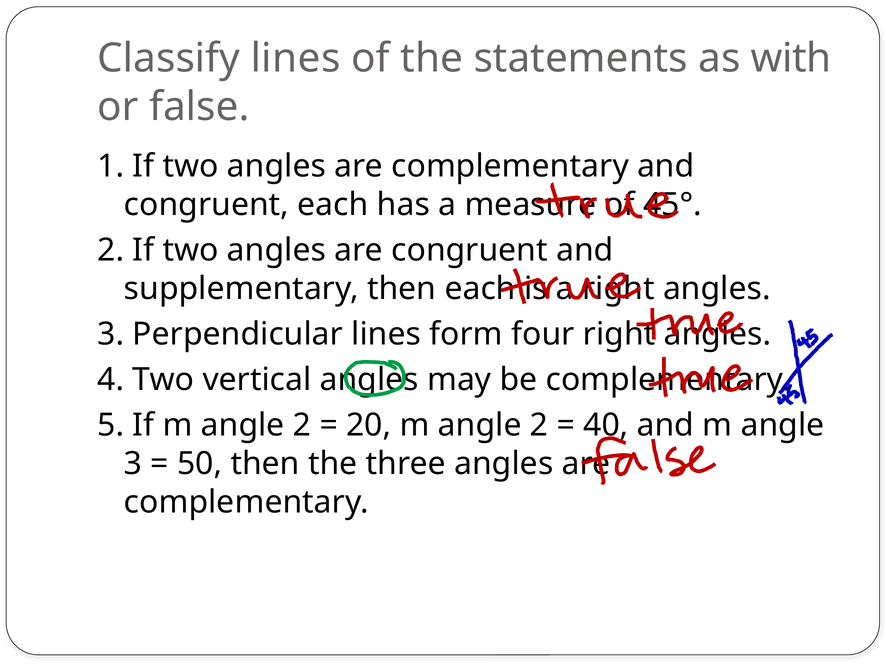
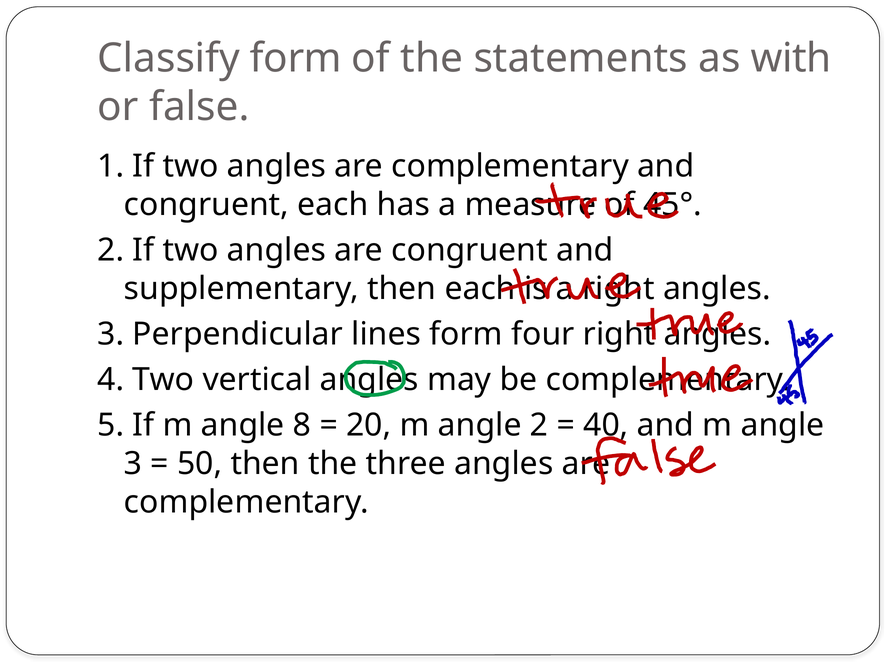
Classify lines: lines -> form
If m angle 2: 2 -> 8
